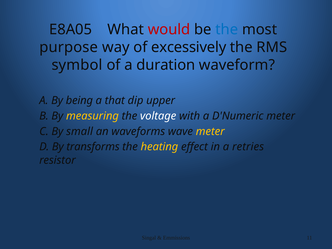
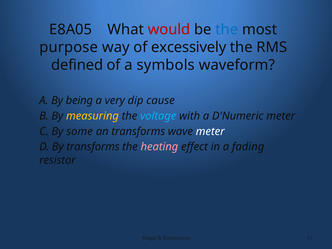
symbol: symbol -> defined
duration: duration -> symbols
that: that -> very
upper: upper -> cause
voltage colour: white -> light blue
small: small -> some
an waveforms: waveforms -> transforms
meter at (210, 131) colour: yellow -> white
heating colour: yellow -> pink
retries: retries -> fading
